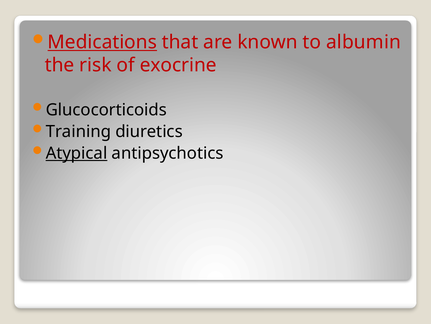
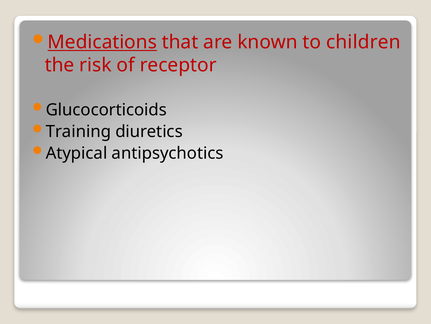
albumin: albumin -> children
exocrine: exocrine -> receptor
Atypical underline: present -> none
